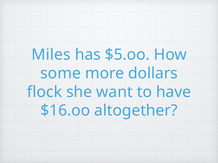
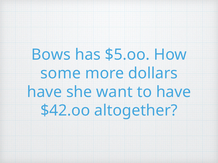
Miles: Miles -> Bows
flock at (44, 92): flock -> have
$16.oo: $16.oo -> $42.oo
